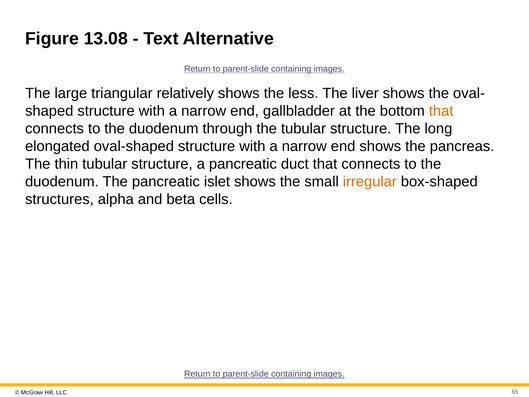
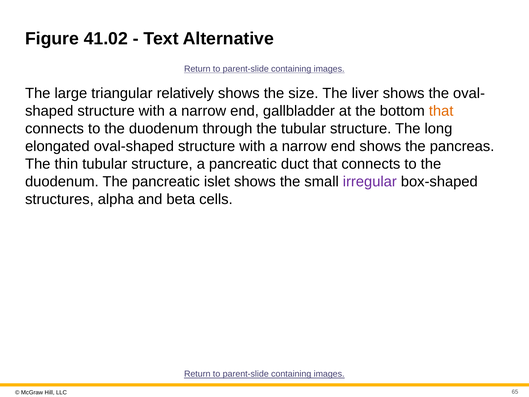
13.08: 13.08 -> 41.02
less: less -> size
irregular colour: orange -> purple
